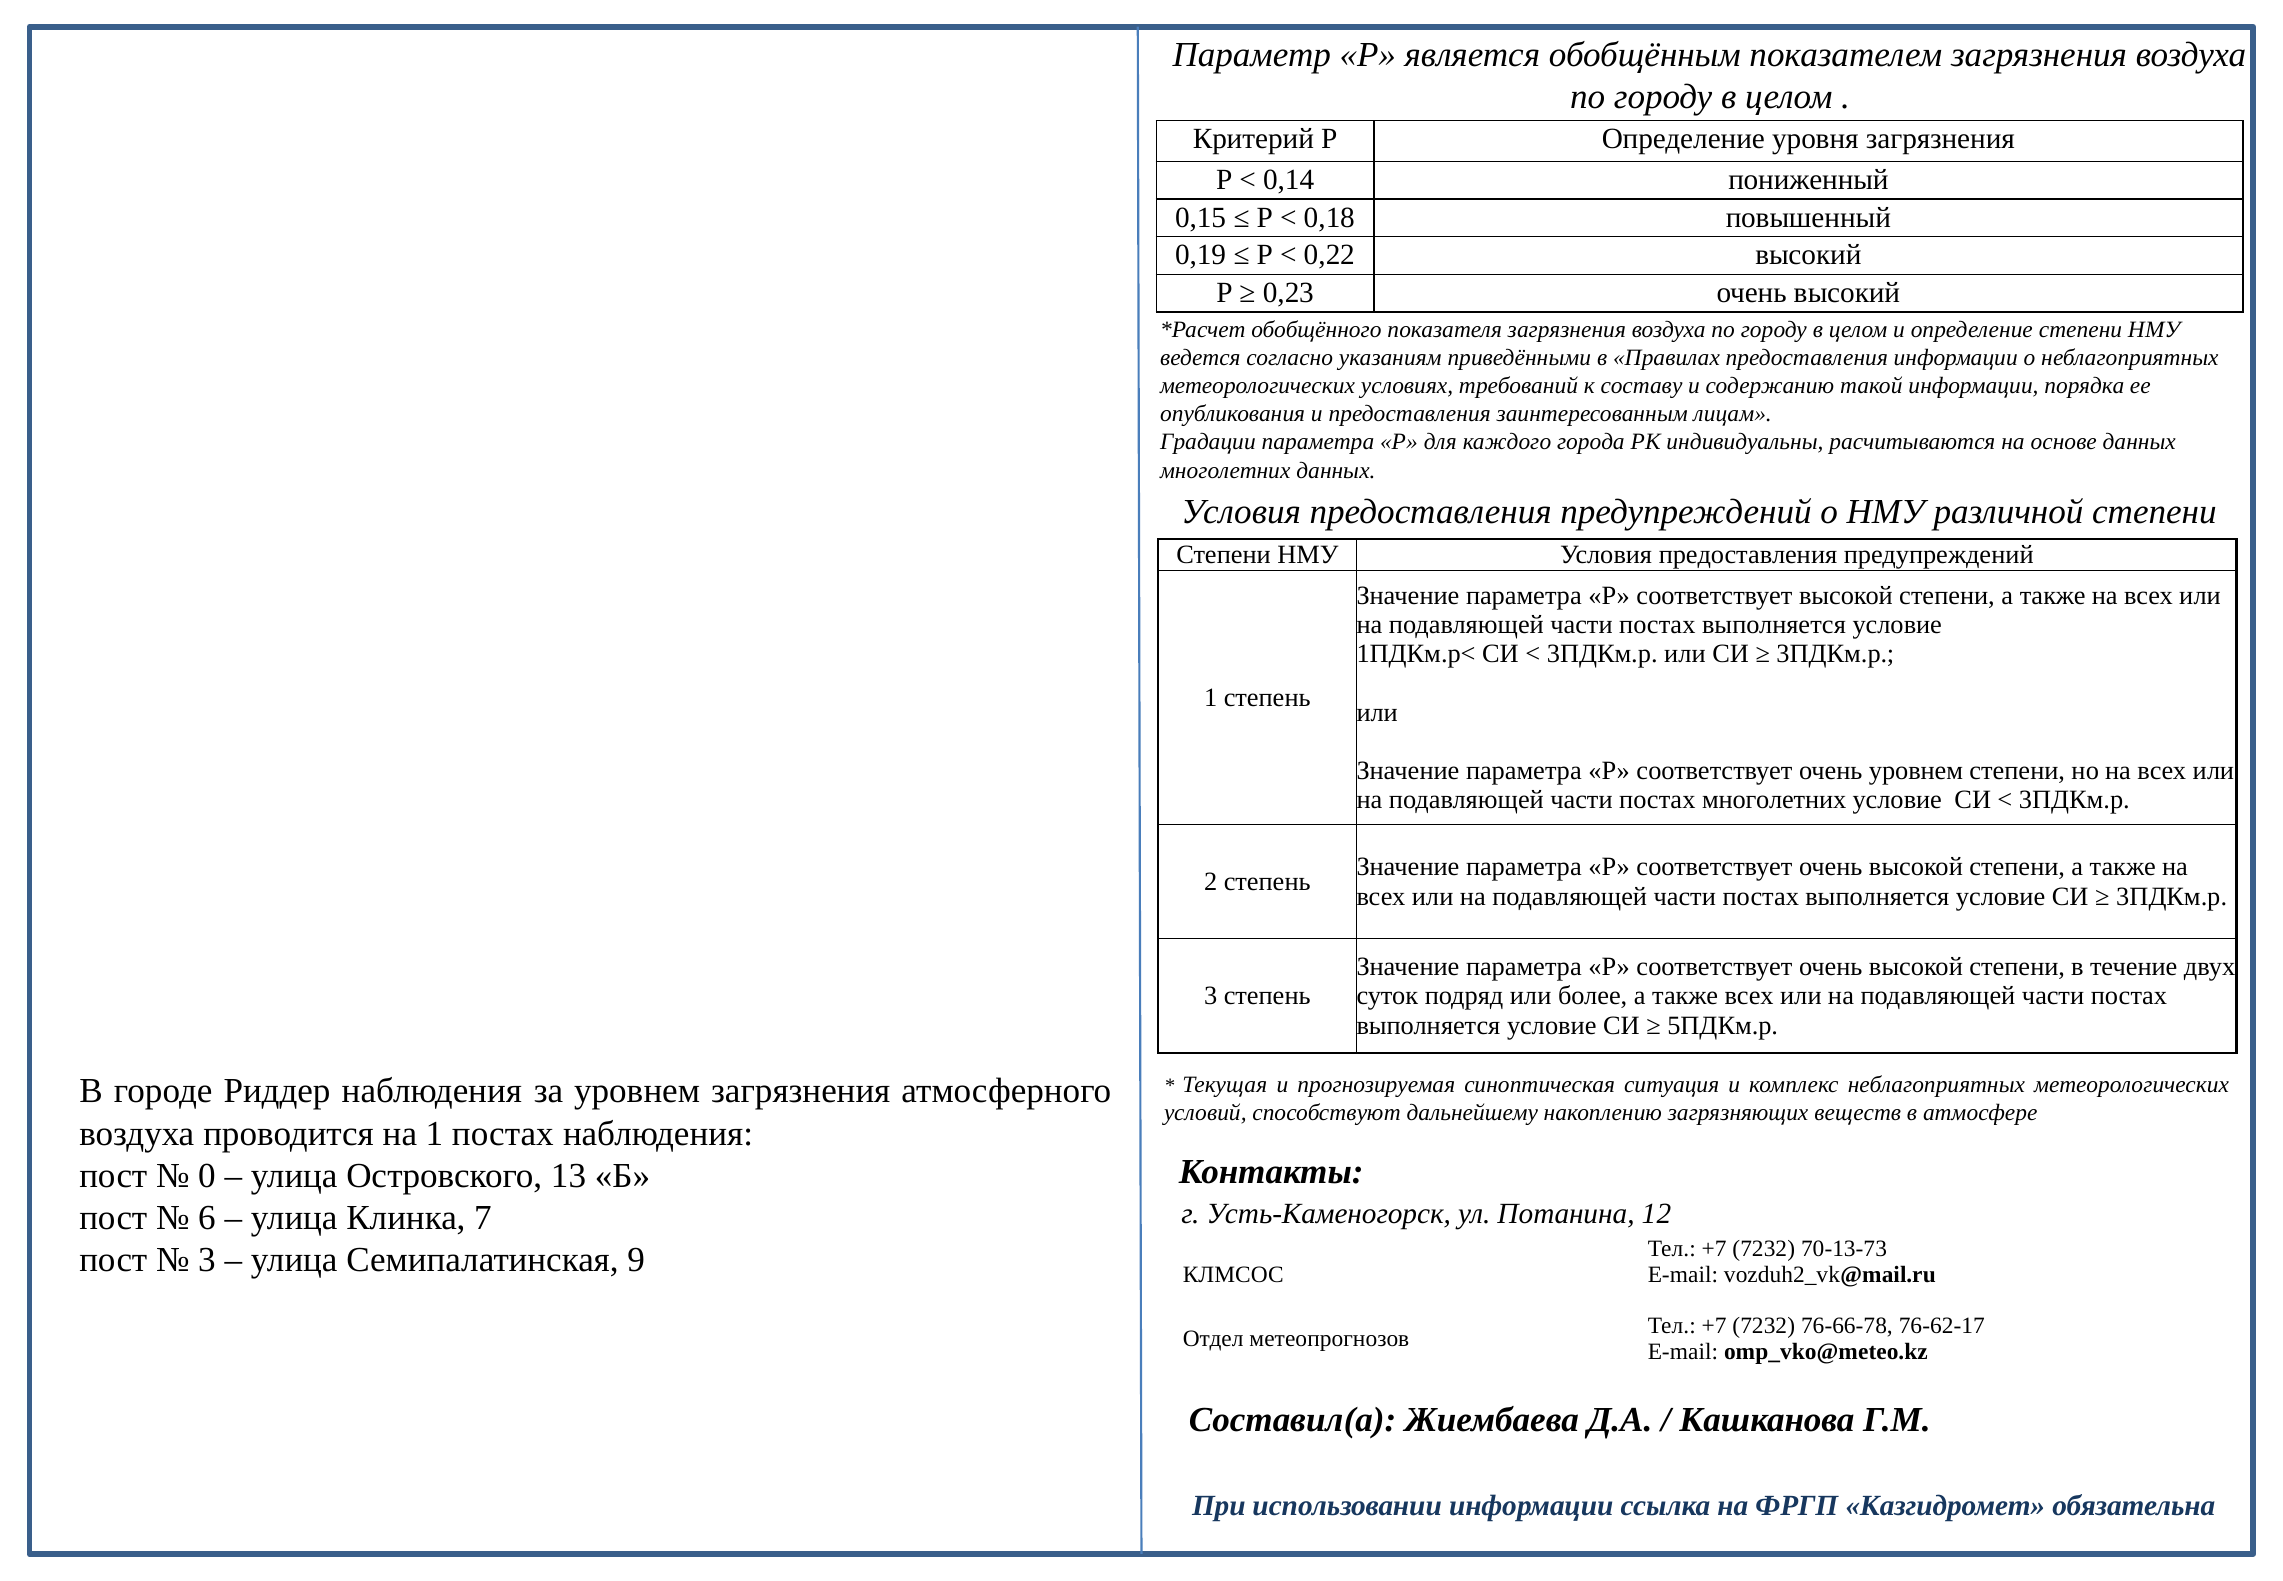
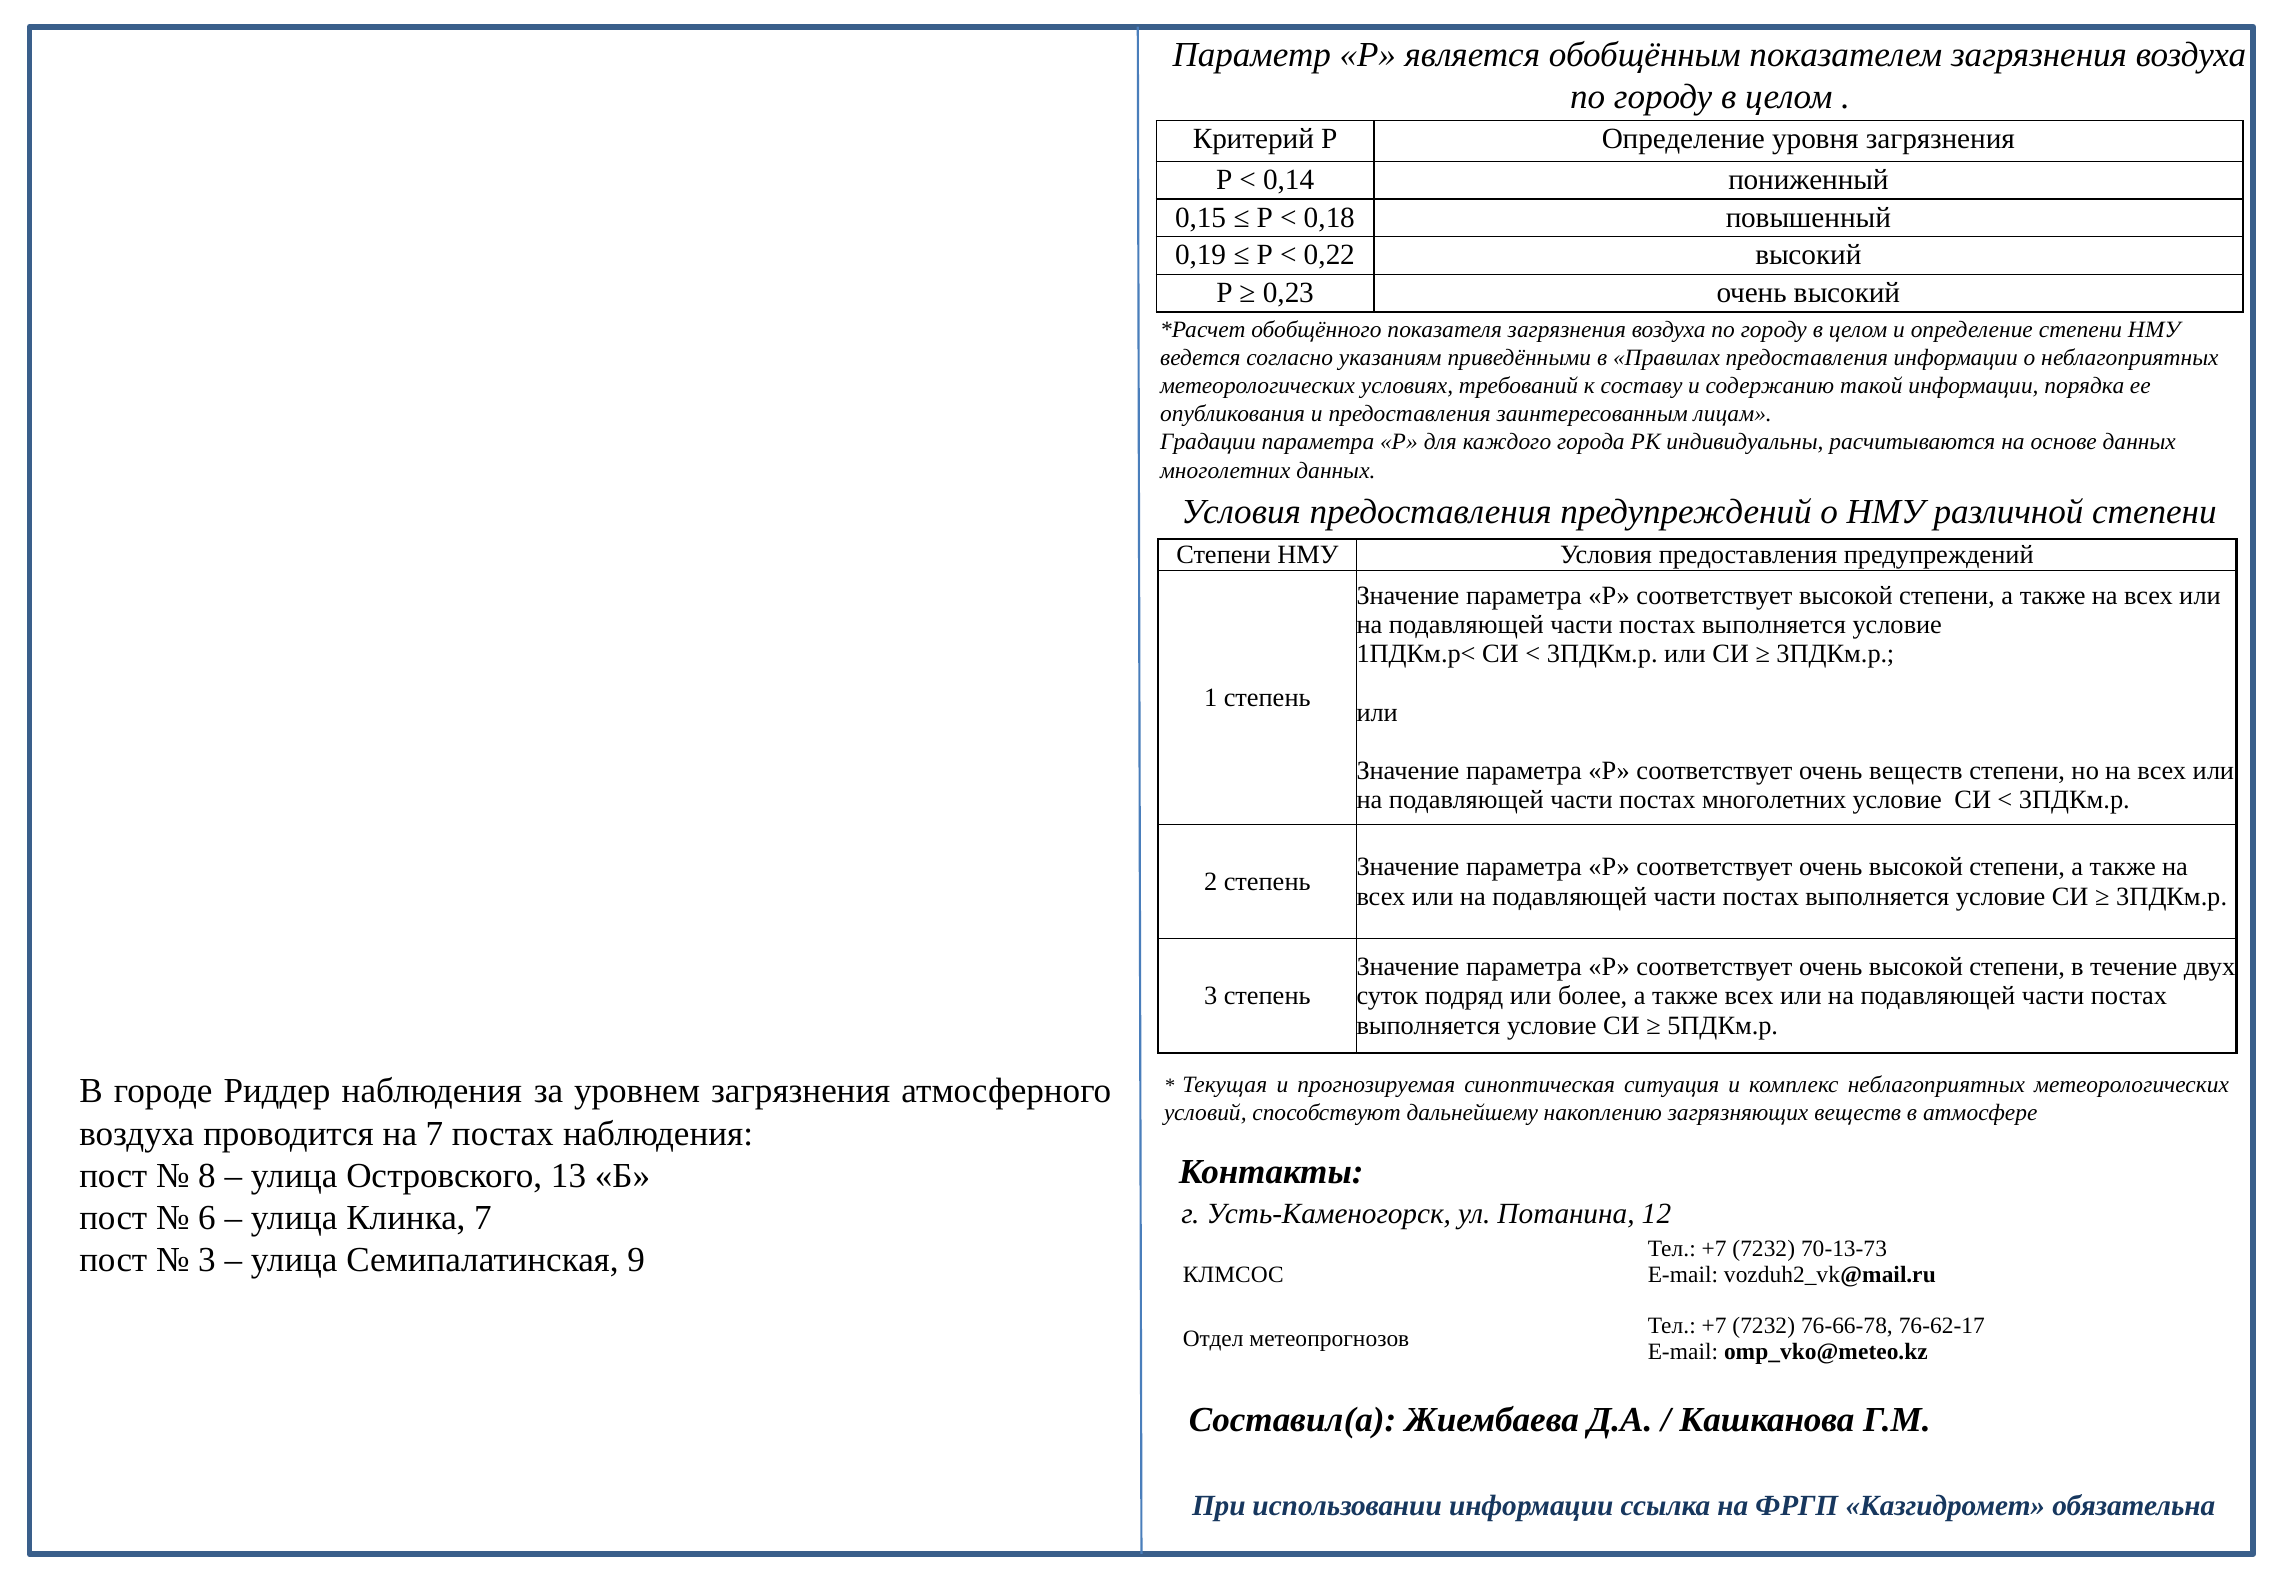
очень уровнем: уровнем -> веществ
на 1: 1 -> 7
0: 0 -> 8
